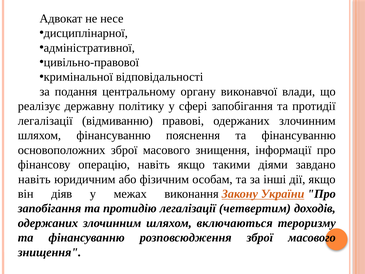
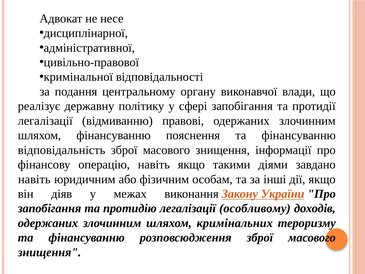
основоположних: основоположних -> відповідальність
четвертим: четвертим -> особливому
включаються: включаються -> кримінальних
